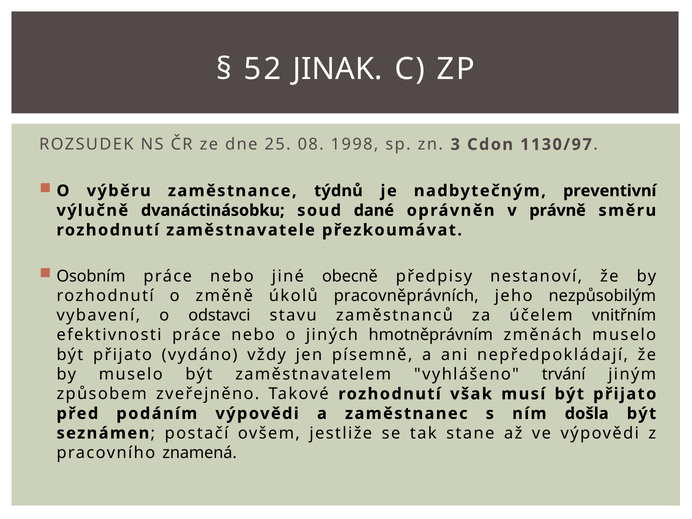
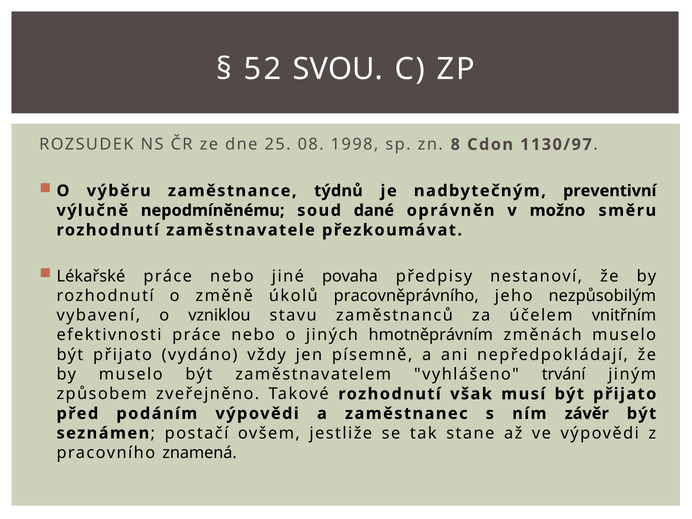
JINAK: JINAK -> SVOU
3: 3 -> 8
dvanáctinásobku: dvanáctinásobku -> nepodmíněnému
právně: právně -> možno
Osobním: Osobním -> Lékařské
obecně: obecně -> povaha
pracovněprávních: pracovněprávních -> pracovněprávního
odstavci: odstavci -> vzniklou
došla: došla -> závěr
